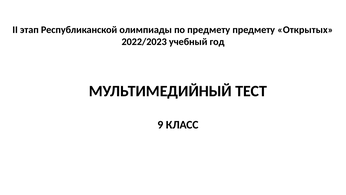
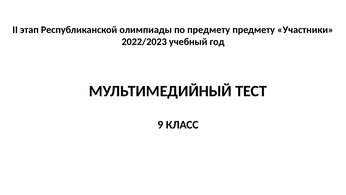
Открытых: Открытых -> Участники
